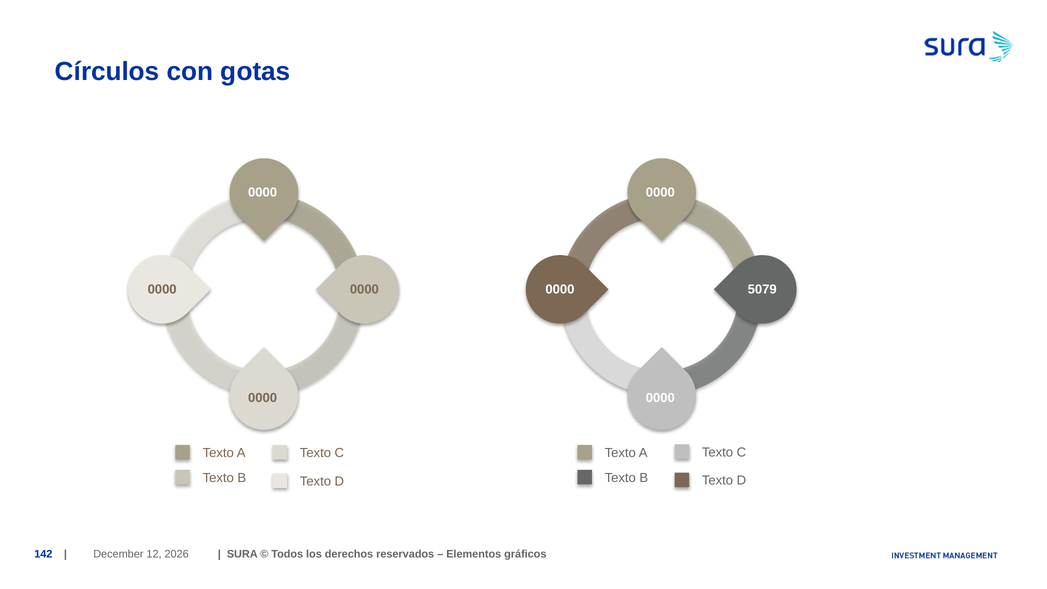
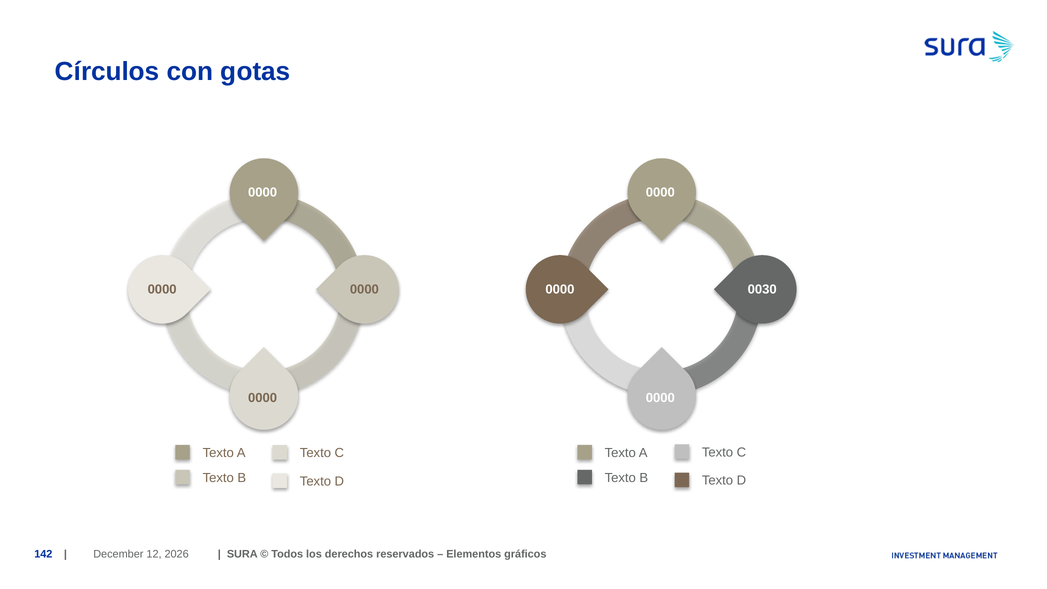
5079: 5079 -> 0030
